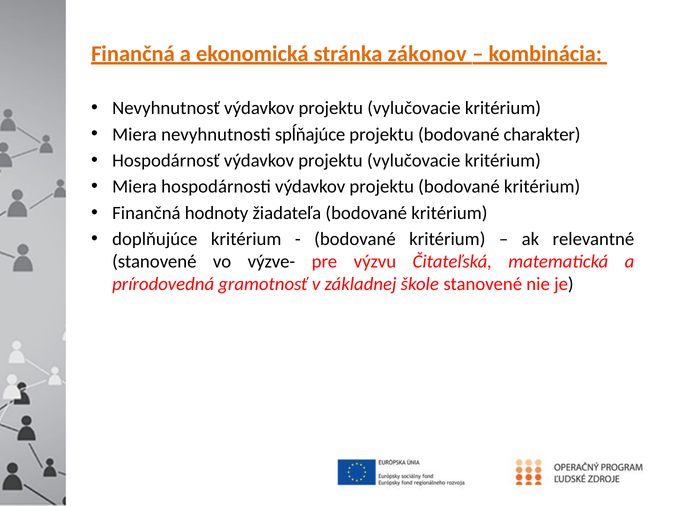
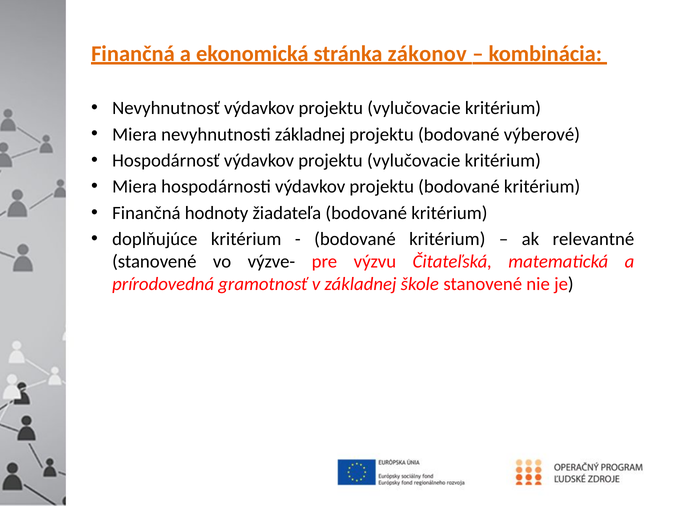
nevyhnutnosti spĺňajúce: spĺňajúce -> základnej
charakter: charakter -> výberové
